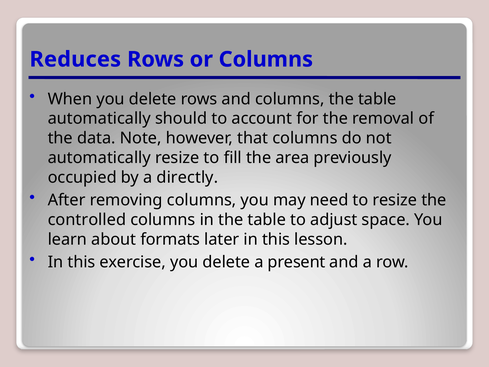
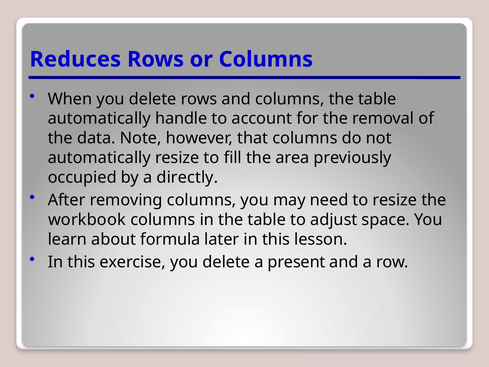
should: should -> handle
controlled: controlled -> workbook
formats: formats -> formula
